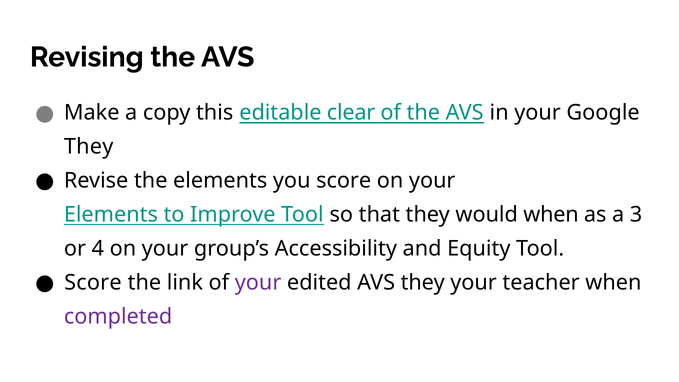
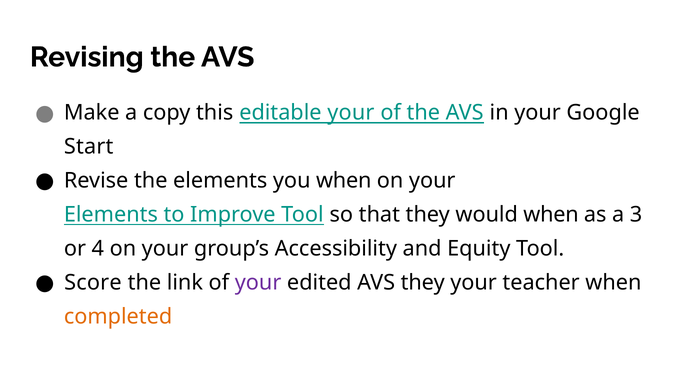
editable clear: clear -> your
They at (89, 147): They -> Start
you score: score -> when
completed colour: purple -> orange
